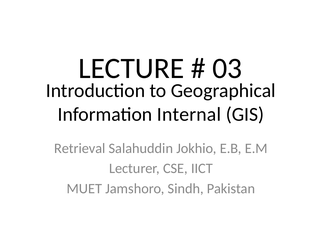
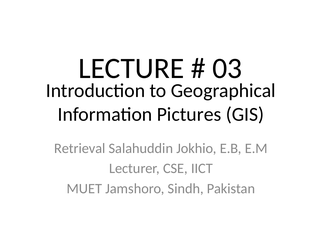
Internal: Internal -> Pictures
